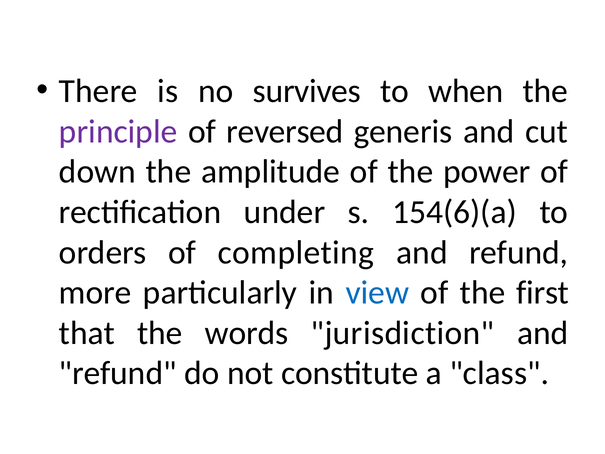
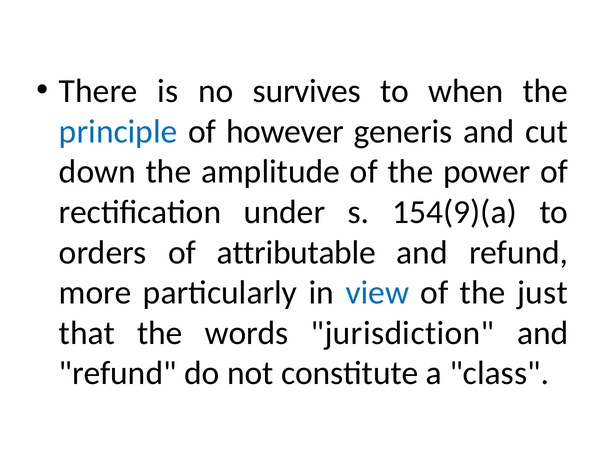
principle colour: purple -> blue
reversed: reversed -> however
154(6)(a: 154(6)(a -> 154(9)(a
completing: completing -> attributable
first: first -> just
